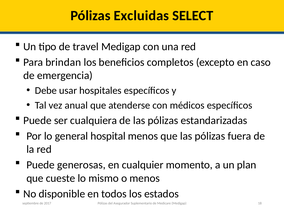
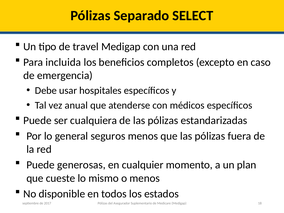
Excluidas: Excluidas -> Separado
brindan: brindan -> incluida
hospital: hospital -> seguros
